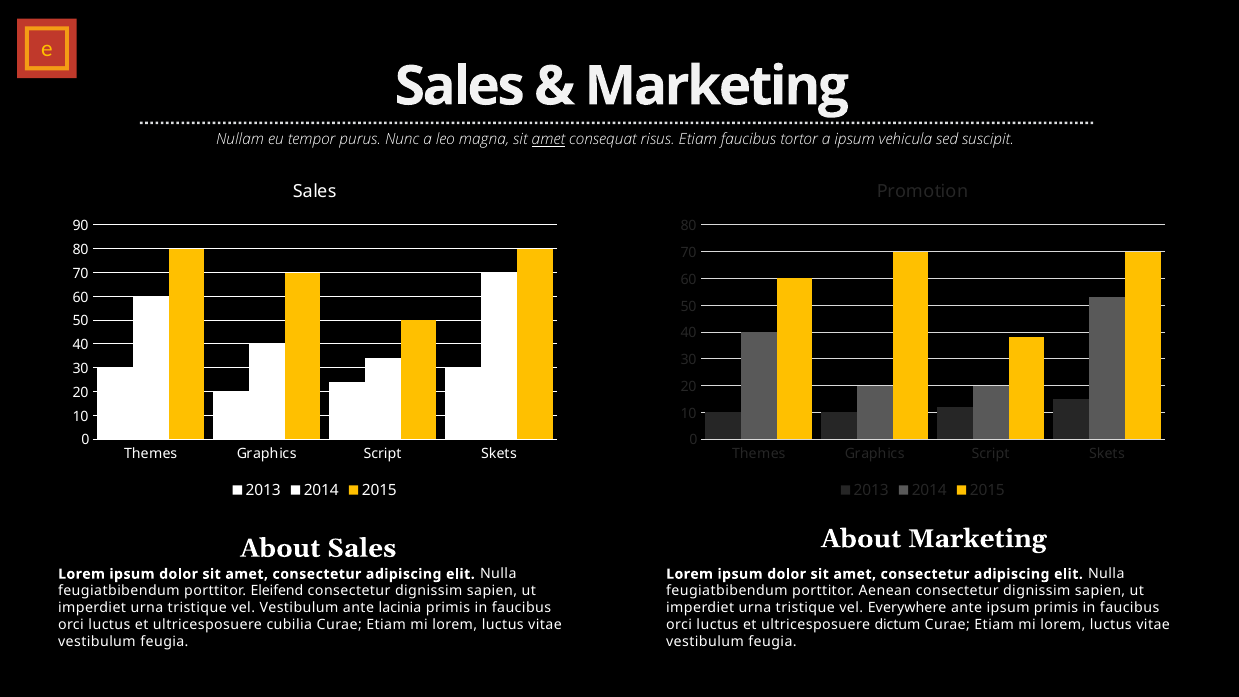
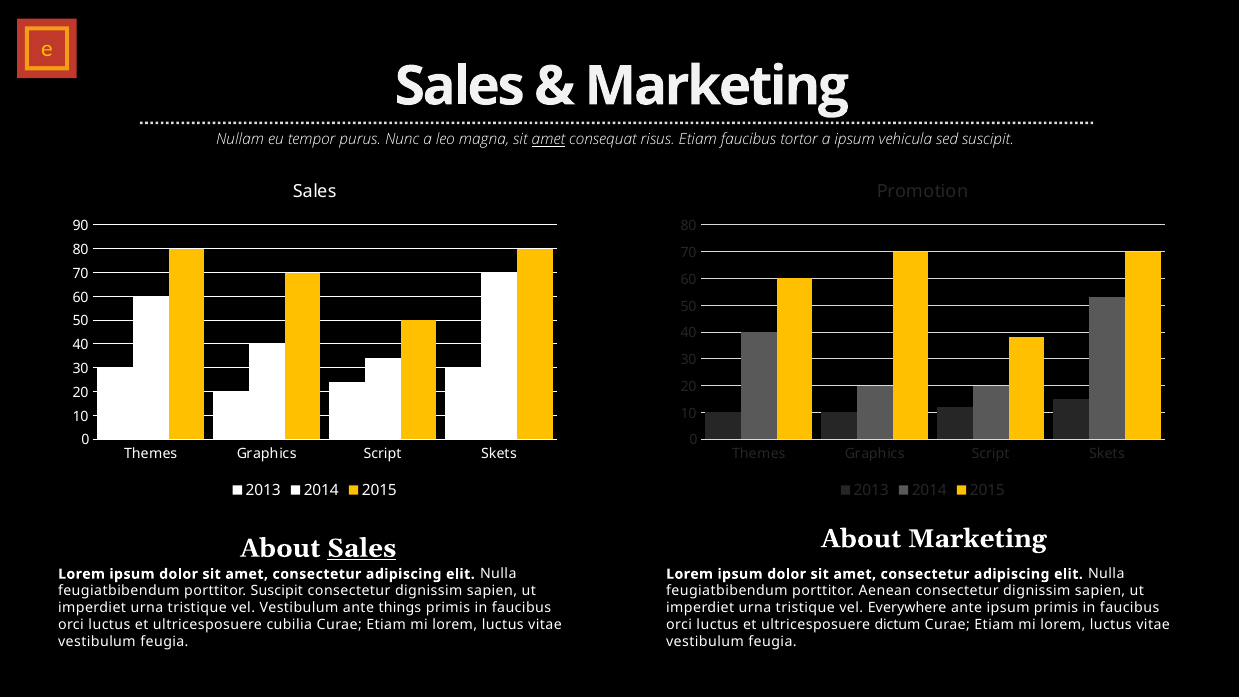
Sales at (362, 548) underline: none -> present
porttitor Eleifend: Eleifend -> Suscipit
lacinia: lacinia -> things
